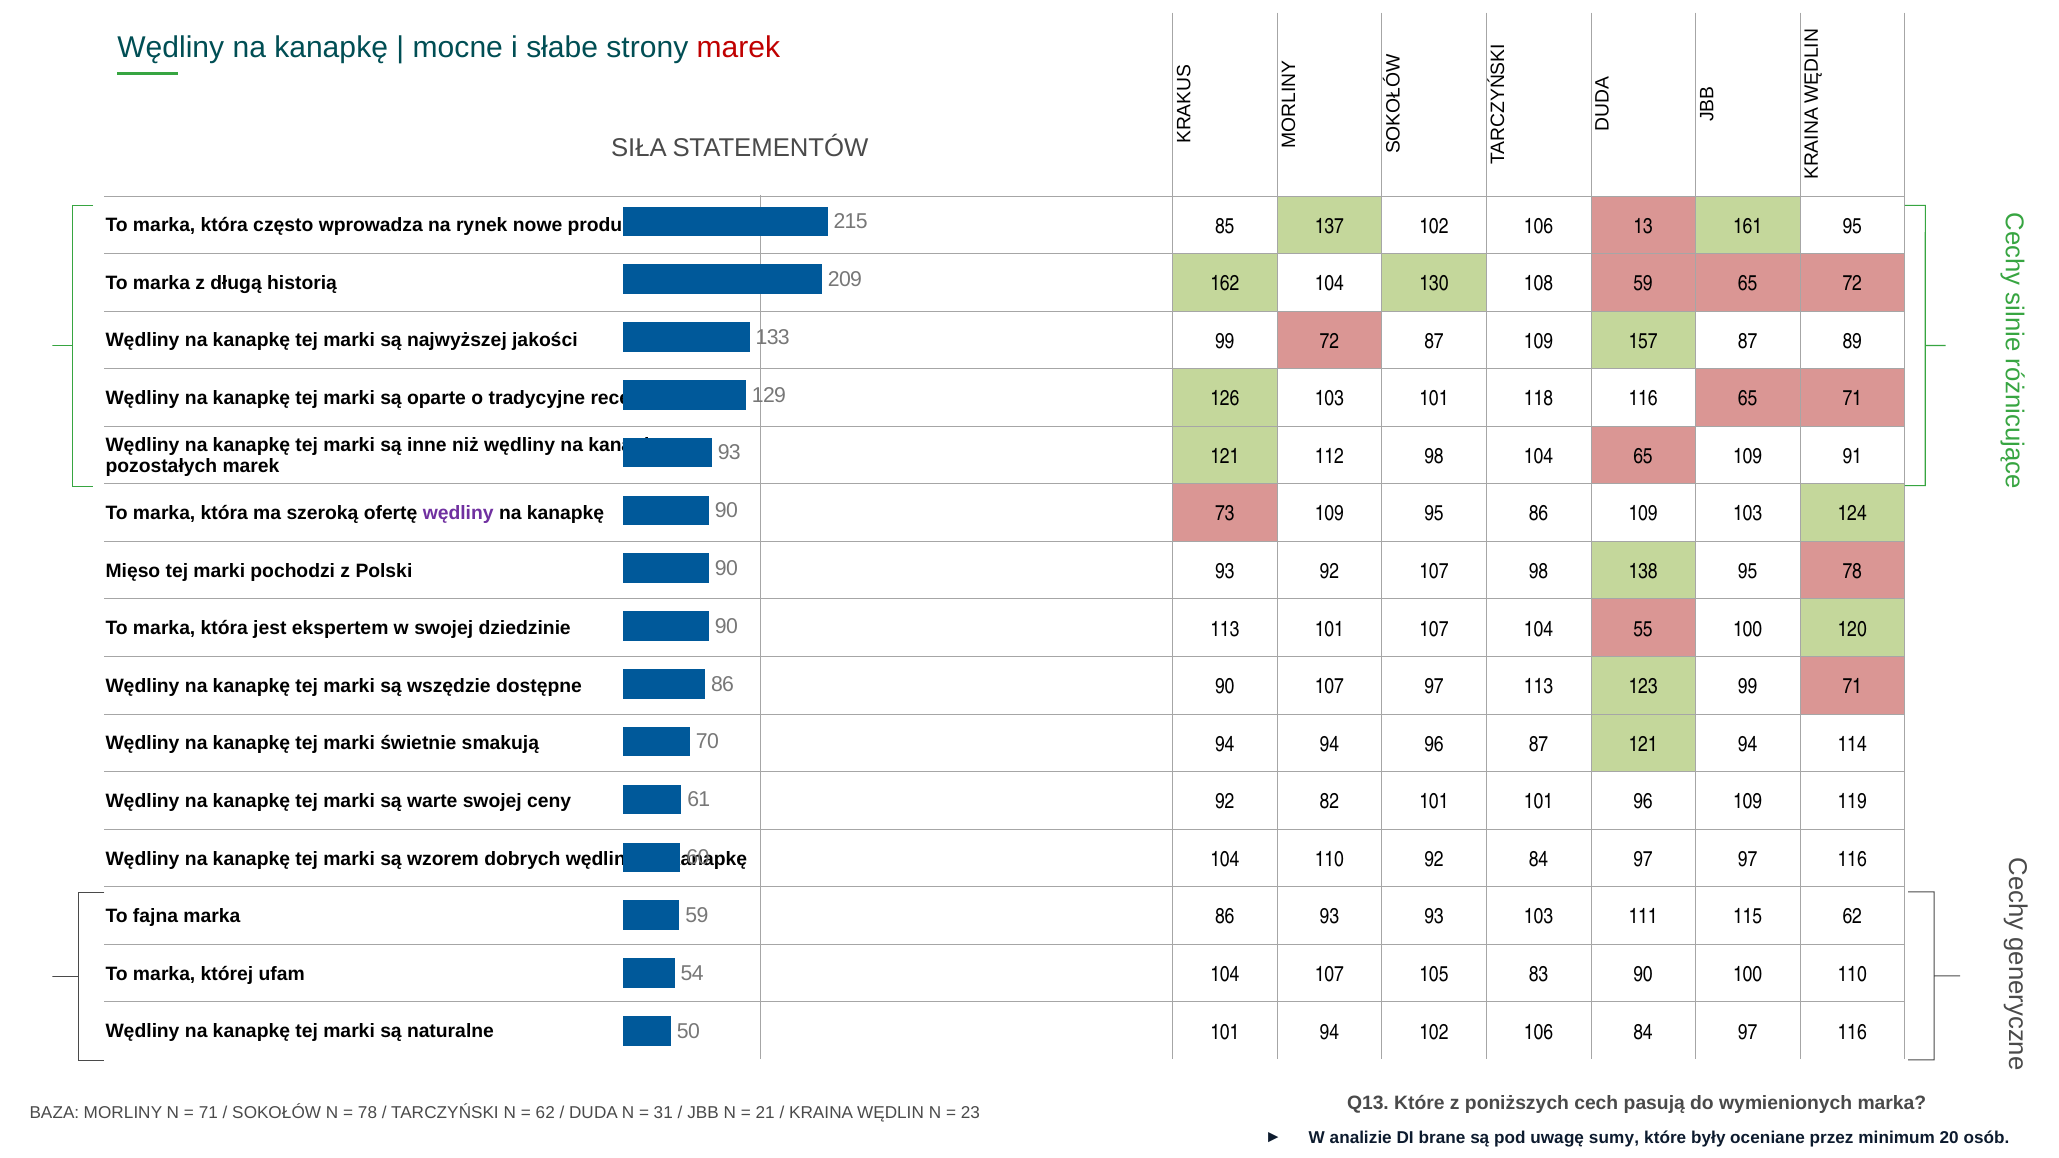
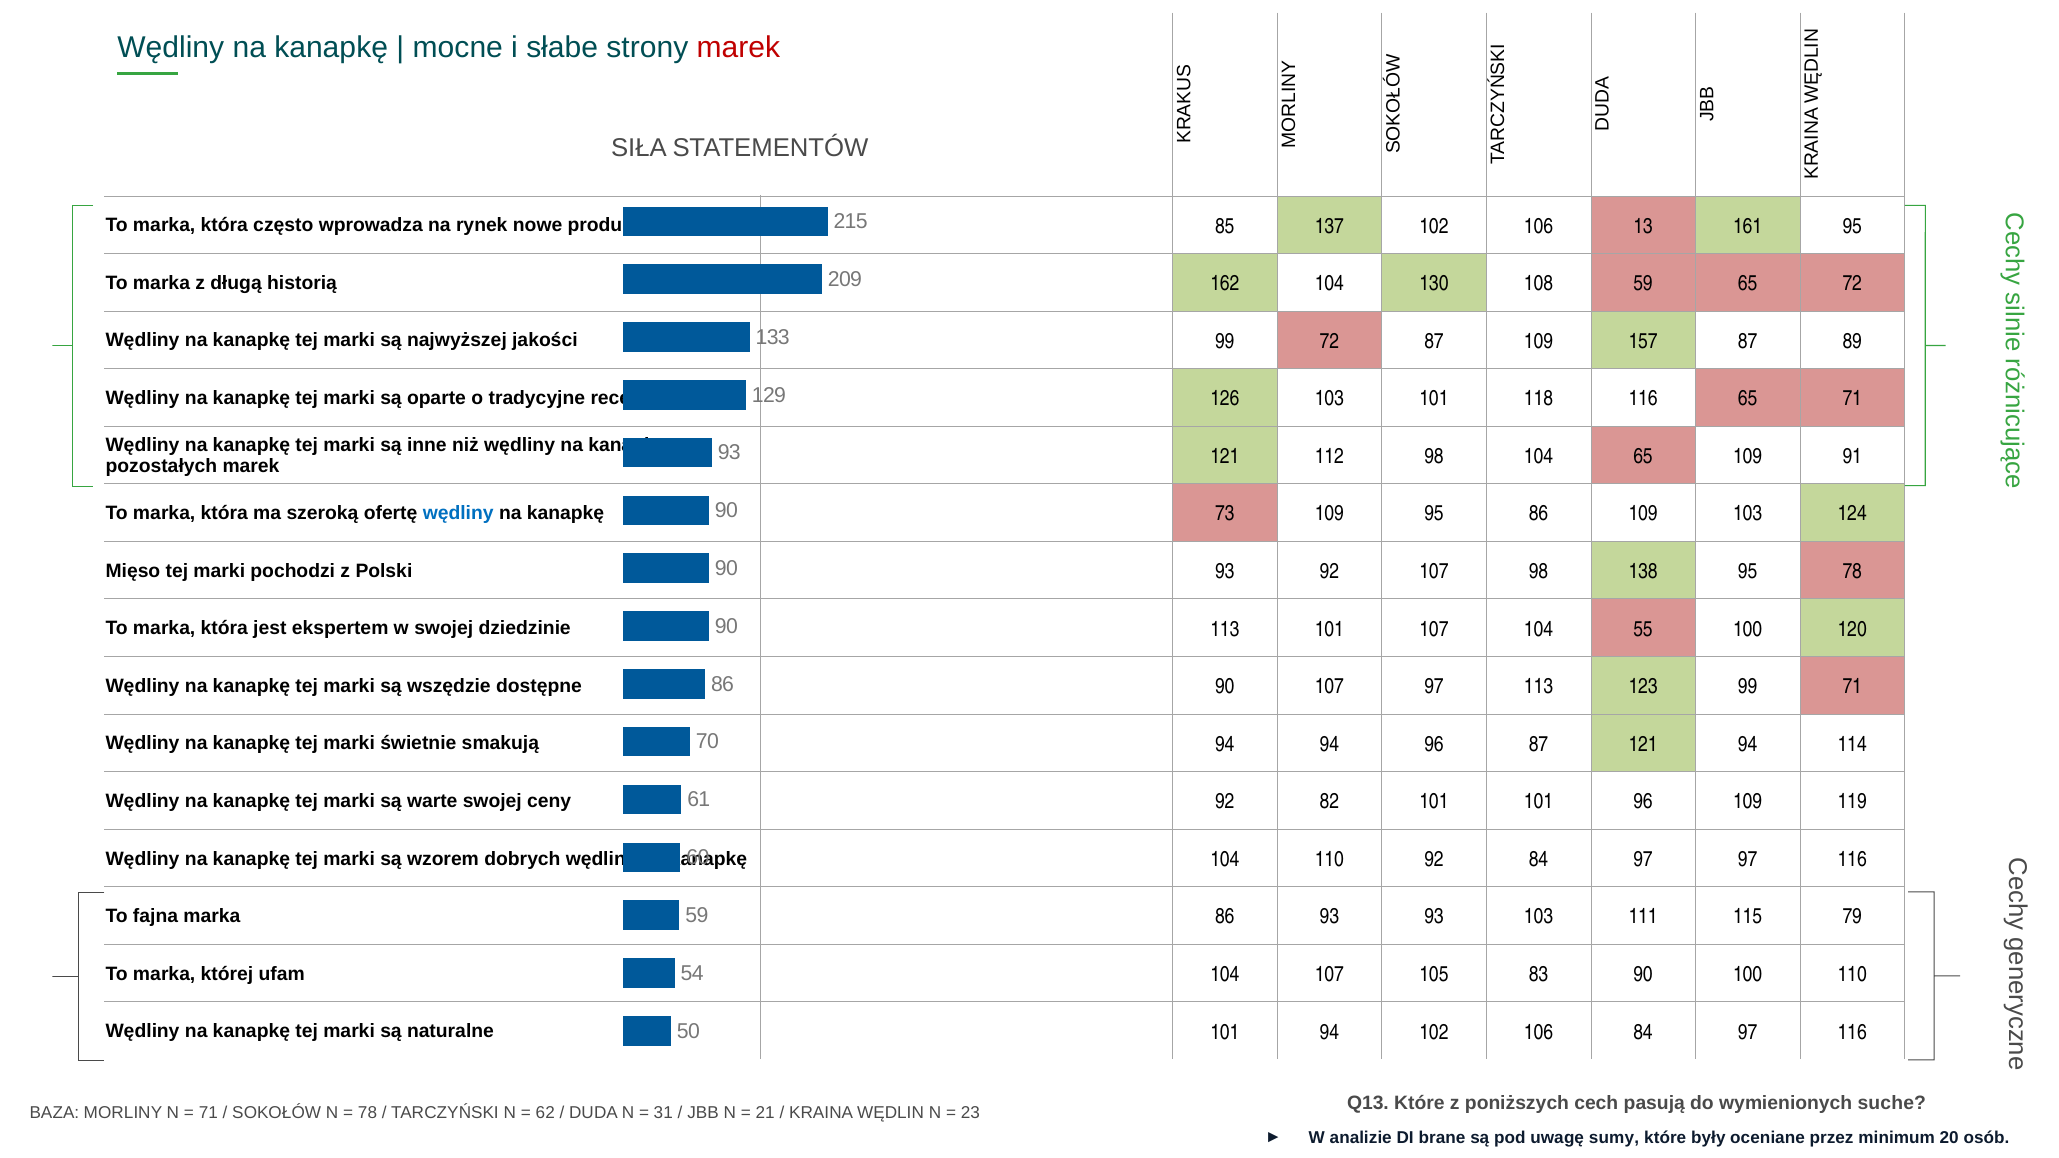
wędliny at (458, 513) colour: purple -> blue
115 62: 62 -> 79
wymienionych marka: marka -> suche
